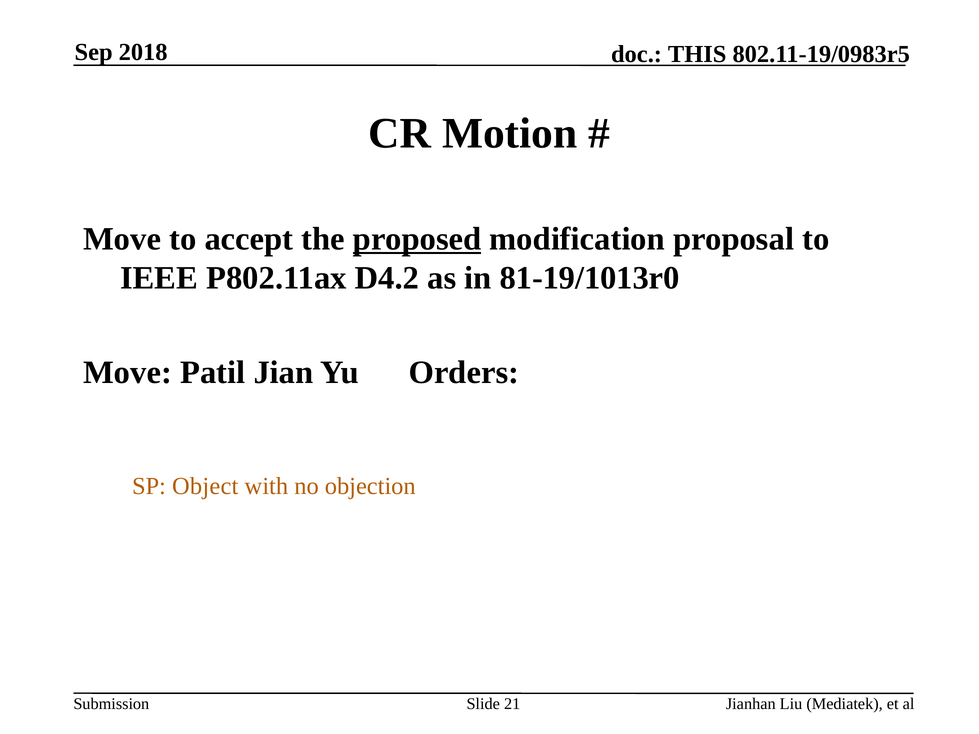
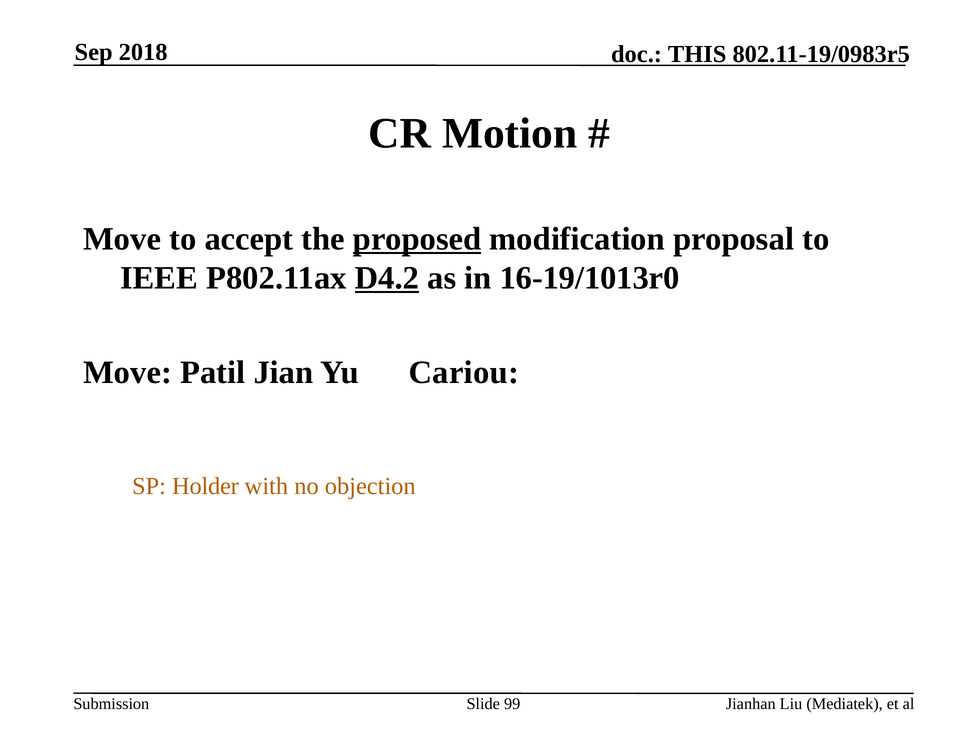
D4.2 underline: none -> present
81-19/1013r0: 81-19/1013r0 -> 16-19/1013r0
Orders: Orders -> Cariou
Object: Object -> Holder
21: 21 -> 99
